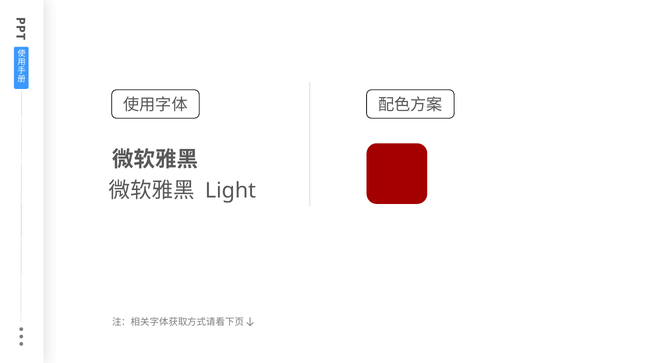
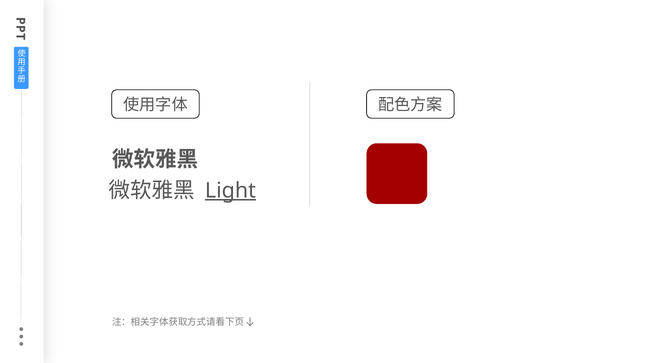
Light underline: none -> present
